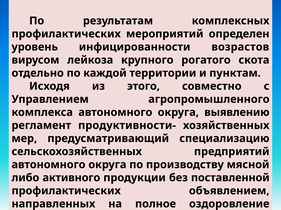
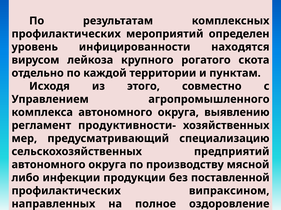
возрастов: возрастов -> находятся
активного: активного -> инфекции
объявлением: объявлением -> випраксином
